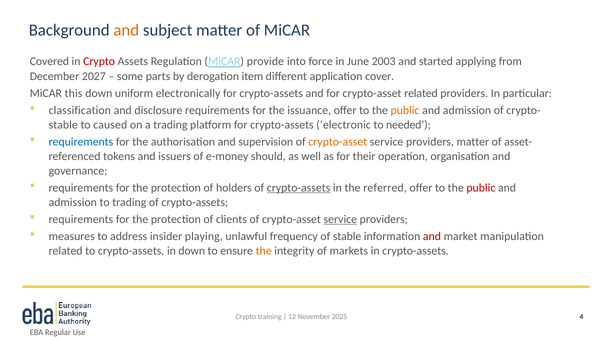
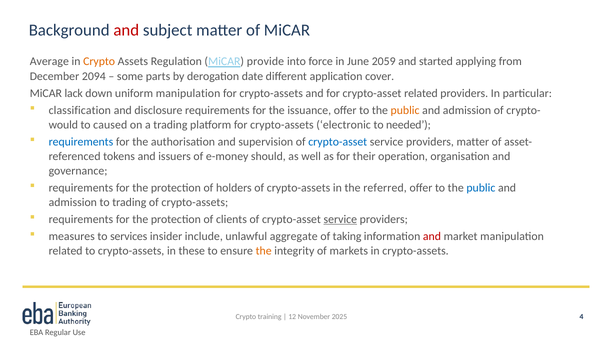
and at (126, 30) colour: orange -> red
Covered: Covered -> Average
Crypto at (99, 62) colour: red -> orange
2003: 2003 -> 2059
2027: 2027 -> 2094
item: item -> date
this: this -> lack
uniform electronically: electronically -> manipulation
stable at (63, 125): stable -> would
crypto-asset at (338, 142) colour: orange -> blue
crypto-assets at (299, 188) underline: present -> none
public at (481, 188) colour: red -> blue
address: address -> services
playing: playing -> include
frequency: frequency -> aggregate
of stable: stable -> taking
in down: down -> these
